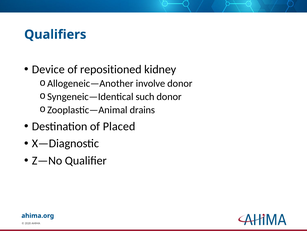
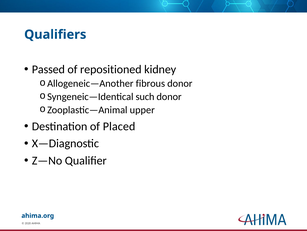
Device: Device -> Passed
involve: involve -> fibrous
drains: drains -> upper
